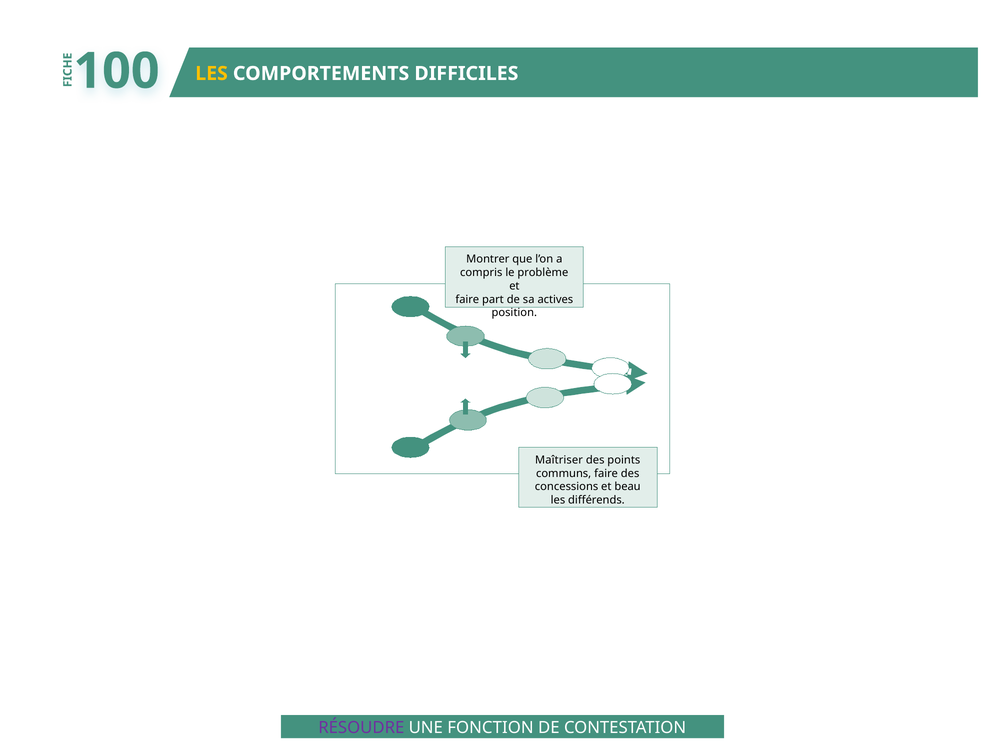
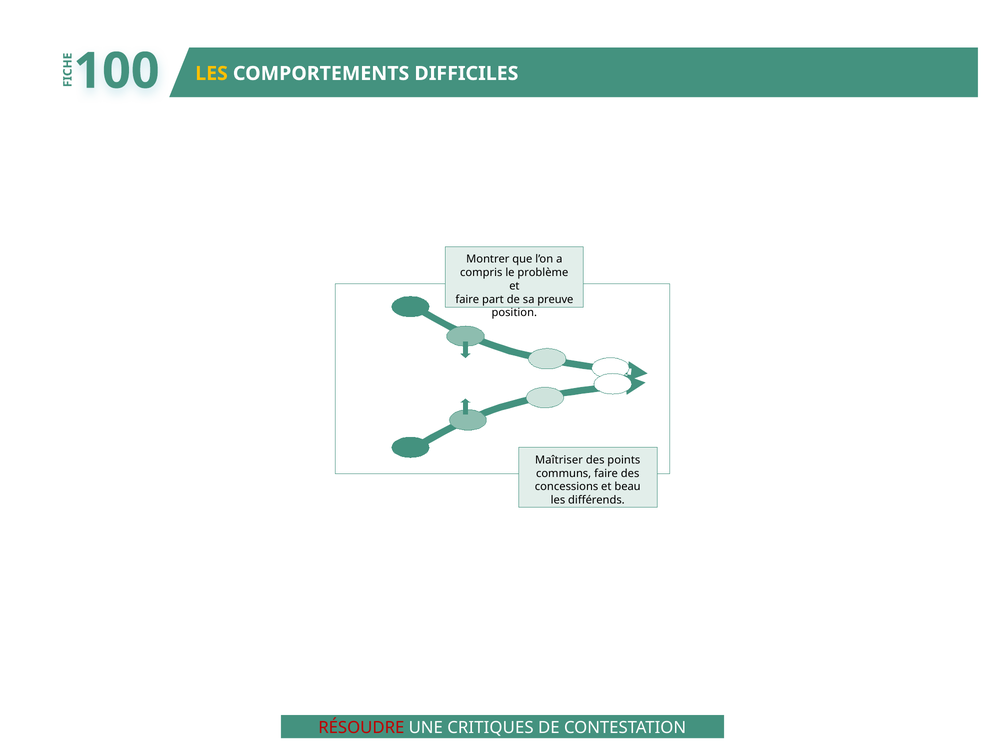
actives: actives -> preuve
RÉSOUDRE colour: purple -> red
FONCTION: FONCTION -> CRITIQUES
